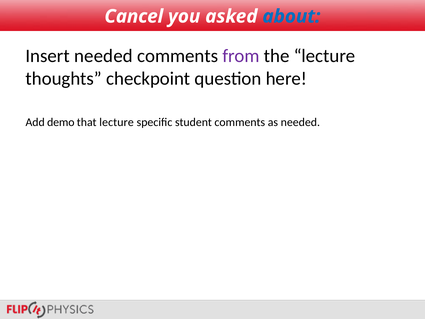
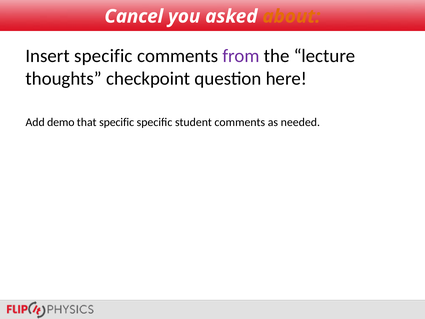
about colour: blue -> orange
Insert needed: needed -> specific
that lecture: lecture -> specific
